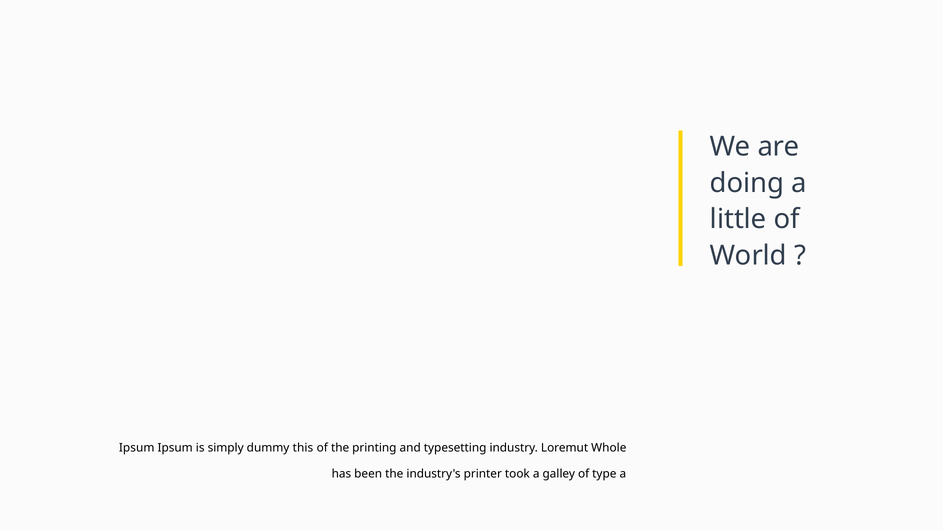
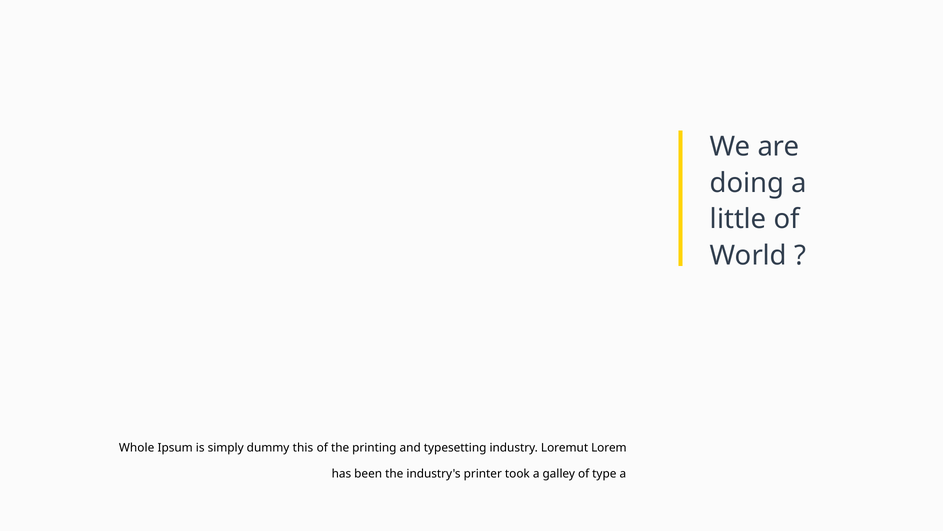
Ipsum at (137, 447): Ipsum -> Whole
Whole: Whole -> Lorem
